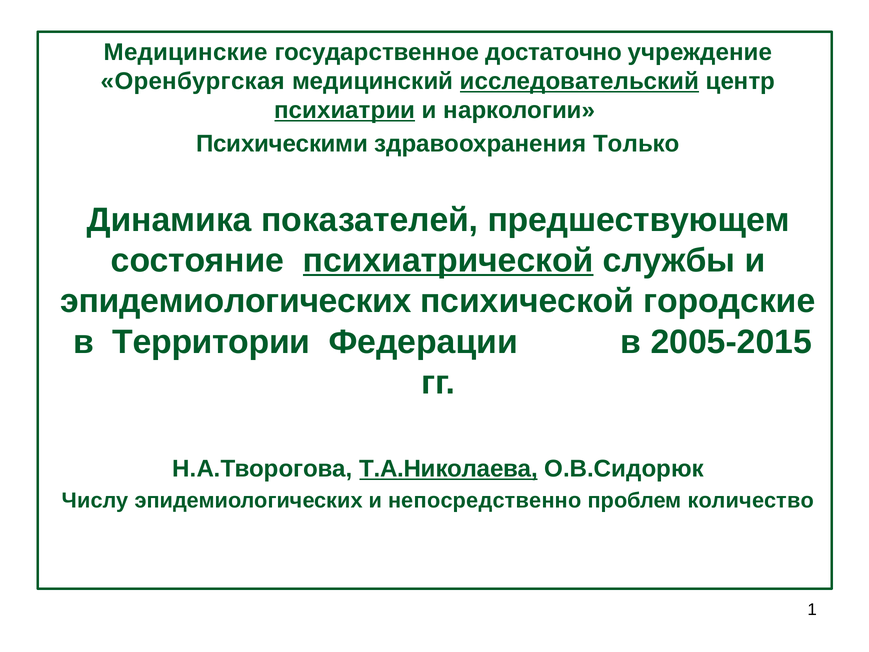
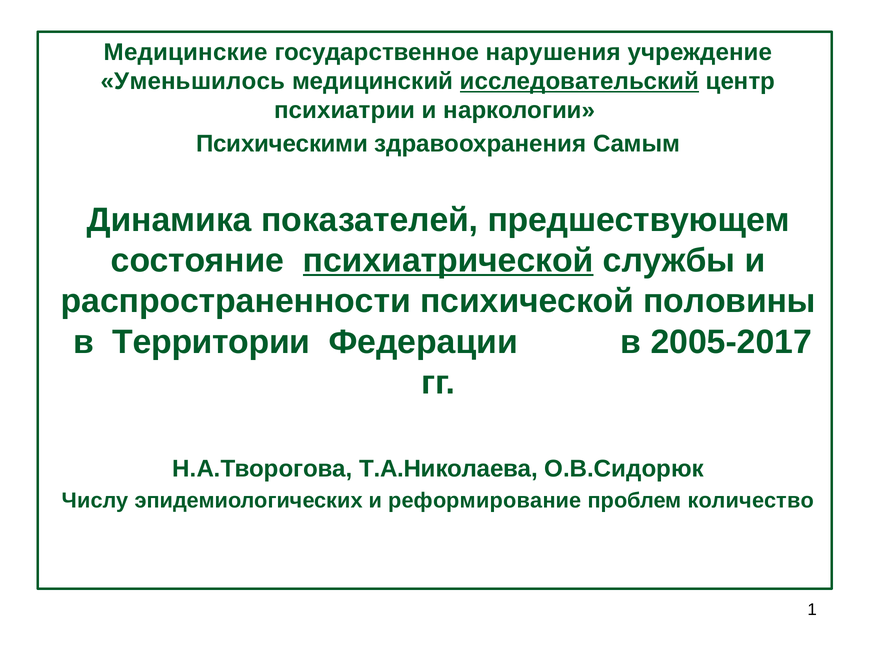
достаточно: достаточно -> нарушения
Оренбургская: Оренбургская -> Уменьшилось
психиатрии underline: present -> none
Только: Только -> Самым
эпидемиологических at (236, 301): эпидемиологических -> распространенности
городские: городские -> половины
2005-2015: 2005-2015 -> 2005-2017
Т.А.Николаева underline: present -> none
непосредственно: непосредственно -> реформирование
